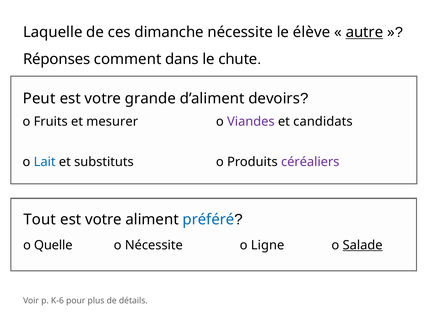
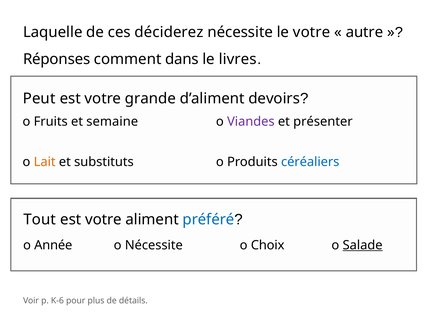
dimanche: dimanche -> déciderez
le élève: élève -> votre
autre underline: present -> none
chute: chute -> livres
mesurer: mesurer -> semaine
candidats: candidats -> présenter
Lait colour: blue -> orange
céréaliers colour: purple -> blue
Quelle: Quelle -> Année
Ligne: Ligne -> Choix
